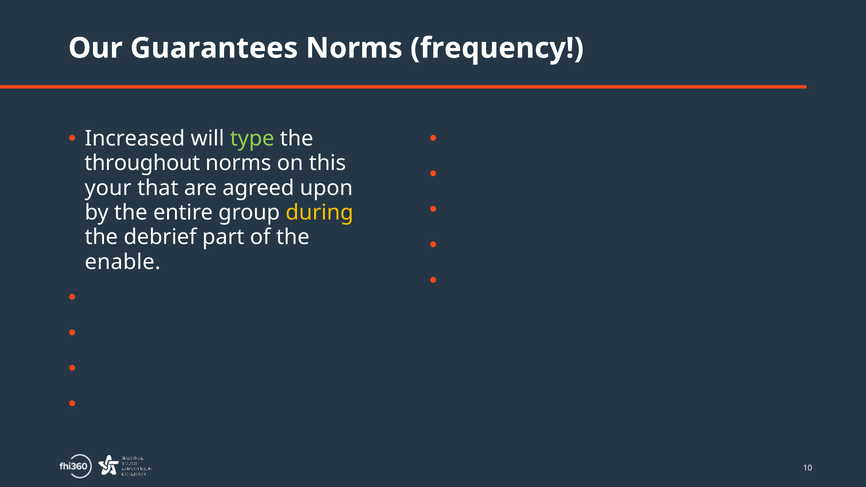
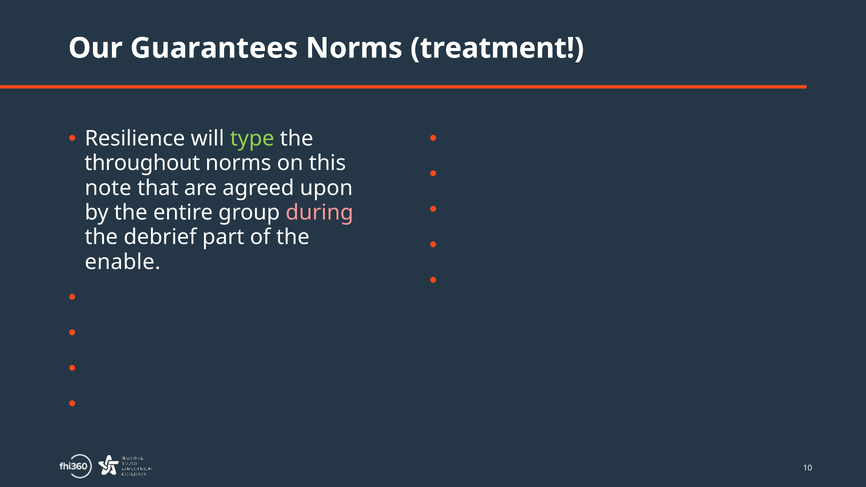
frequency: frequency -> treatment
Increased: Increased -> Resilience
your: your -> note
during colour: yellow -> pink
